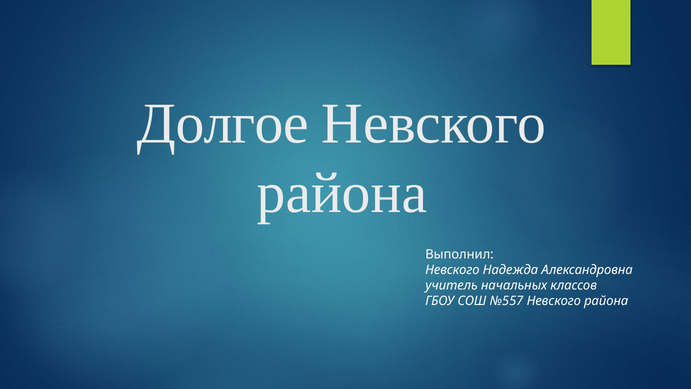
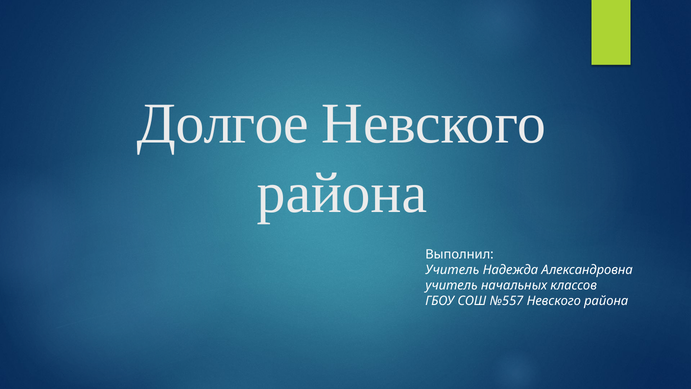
Невского at (452, 270): Невского -> Учитель
